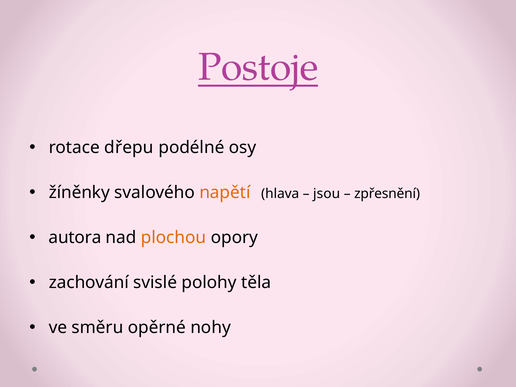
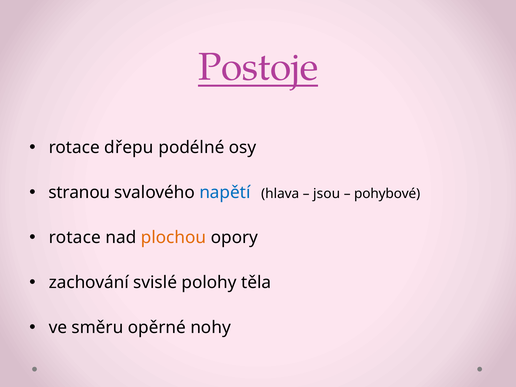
žíněnky: žíněnky -> stranou
napětí colour: orange -> blue
zpřesnění: zpřesnění -> pohybové
autora at (75, 238): autora -> rotace
